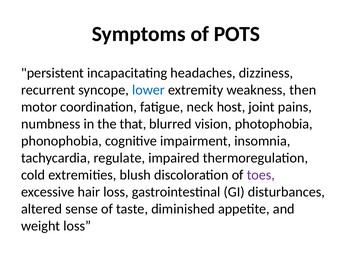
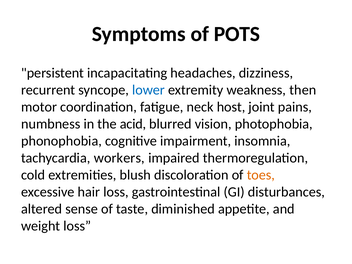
that: that -> acid
regulate: regulate -> workers
toes colour: purple -> orange
